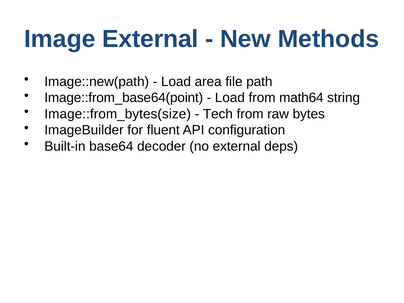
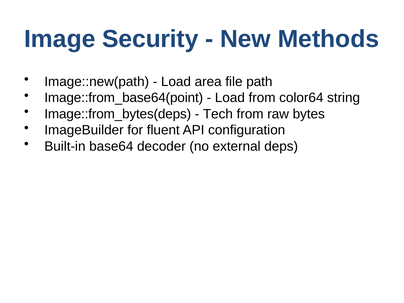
Image External: External -> Security
math64: math64 -> color64
Image::from_bytes(size: Image::from_bytes(size -> Image::from_bytes(deps
